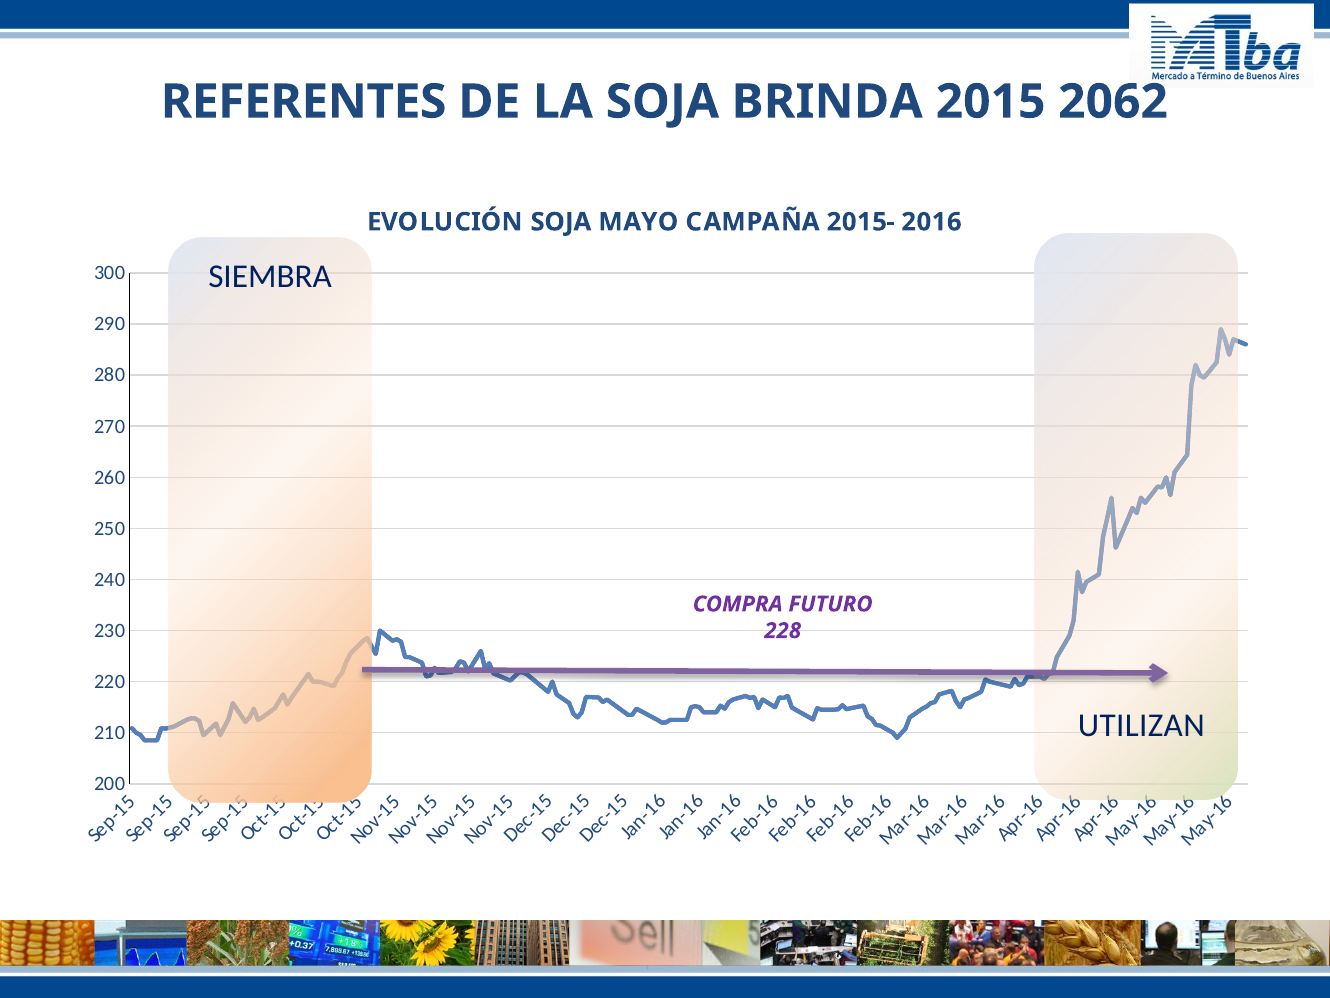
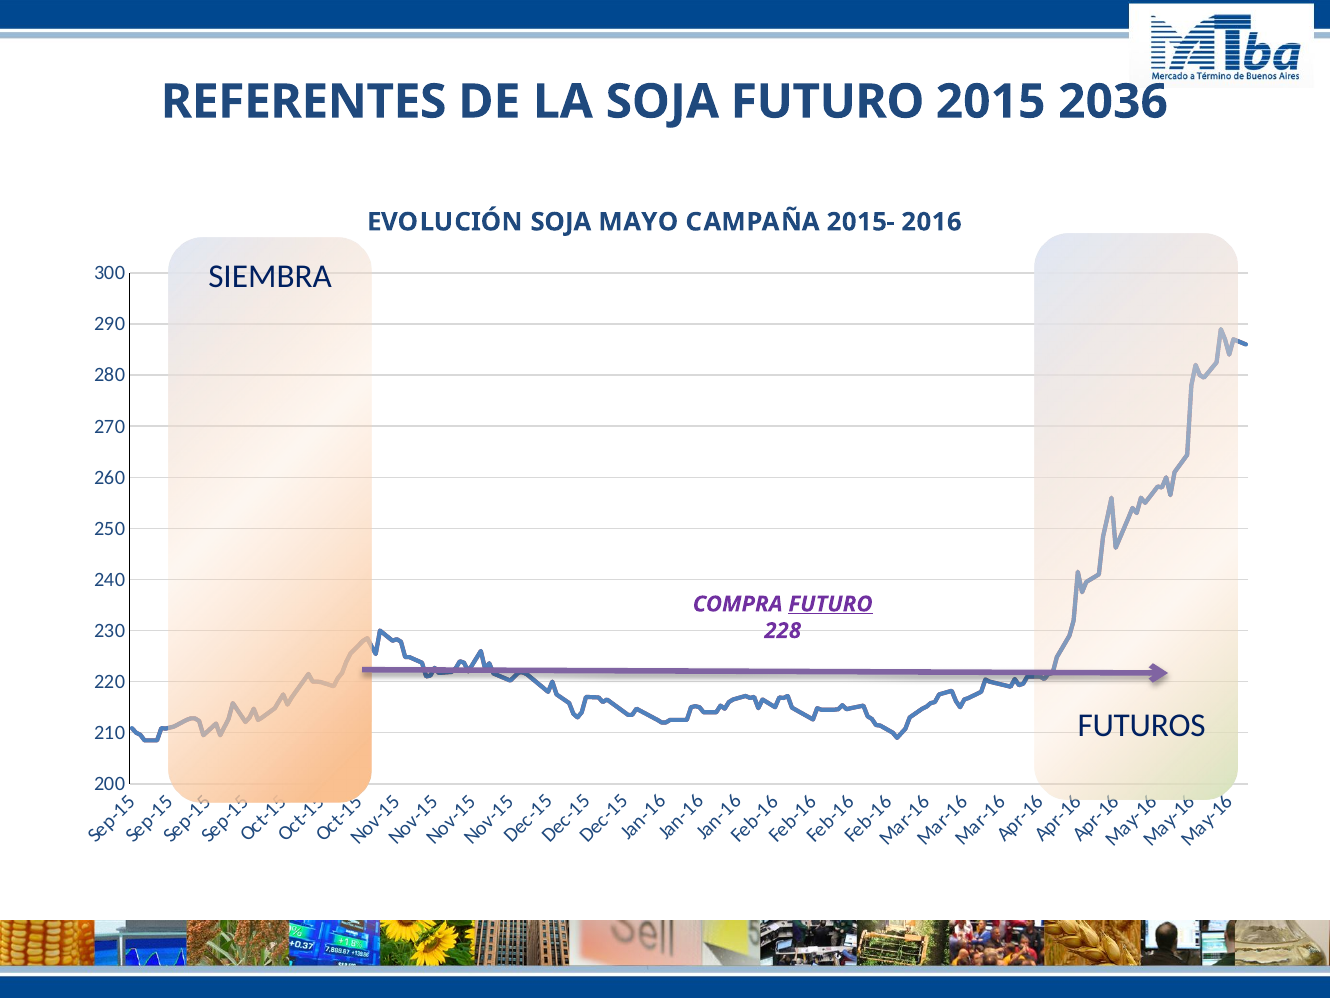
SOJA BRINDA: BRINDA -> FUTURO
2062: 2062 -> 2036
FUTURO at (831, 604) underline: none -> present
UTILIZAN: UTILIZAN -> FUTUROS
